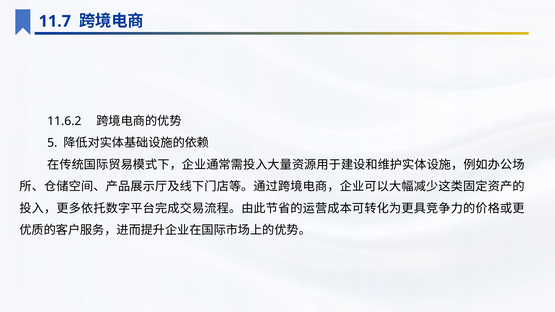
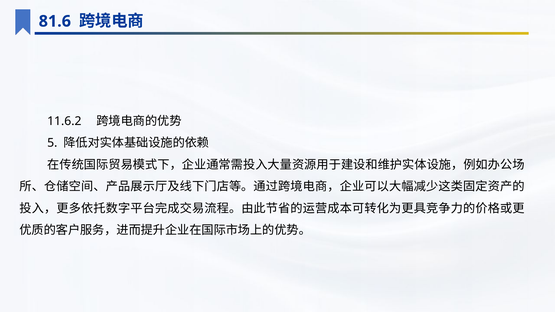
11.7: 11.7 -> 81.6
